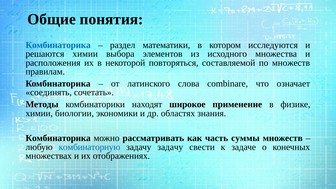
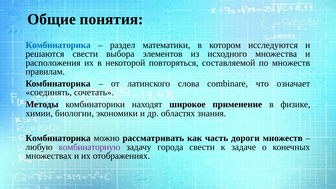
решаются химии: химии -> свести
суммы: суммы -> дороги
комбинаторную colour: blue -> purple
задачу задачу: задачу -> города
